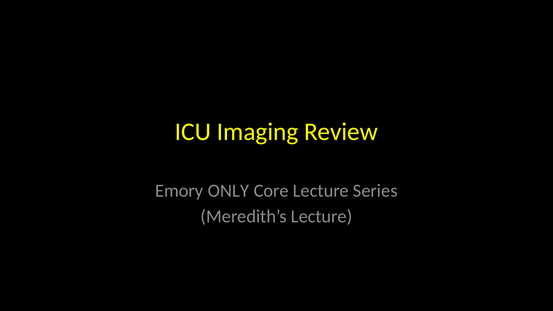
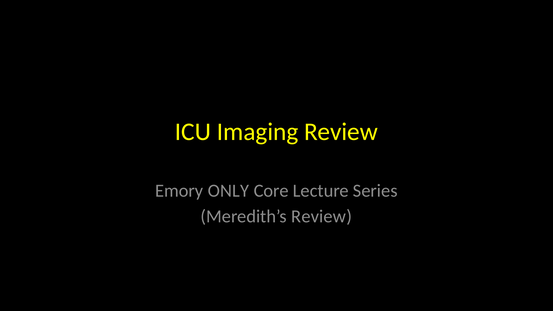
Meredith’s Lecture: Lecture -> Review
